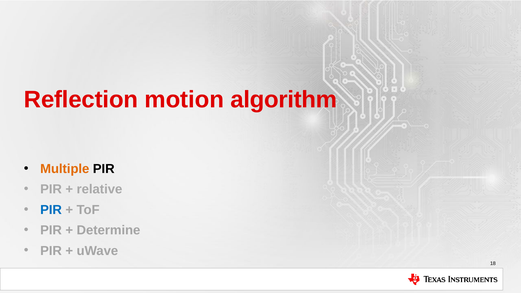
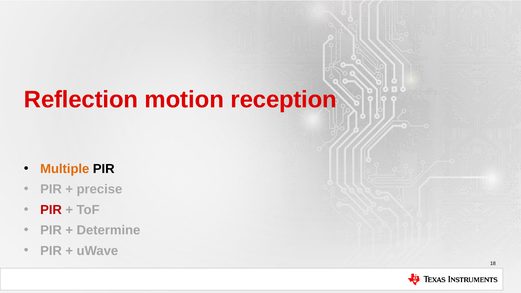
algorithm: algorithm -> reception
relative: relative -> precise
PIR at (51, 210) colour: blue -> red
